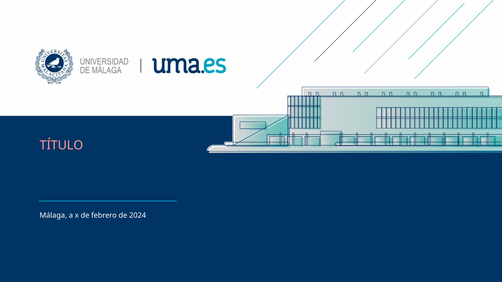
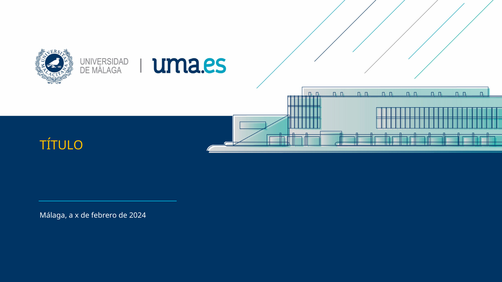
TÍTULO colour: pink -> yellow
